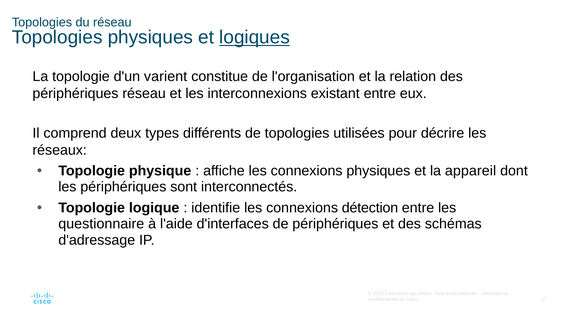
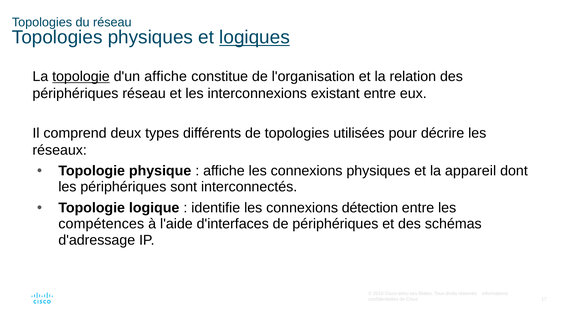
topologie at (81, 77) underline: none -> present
d'un varient: varient -> affiche
questionnaire: questionnaire -> compétences
